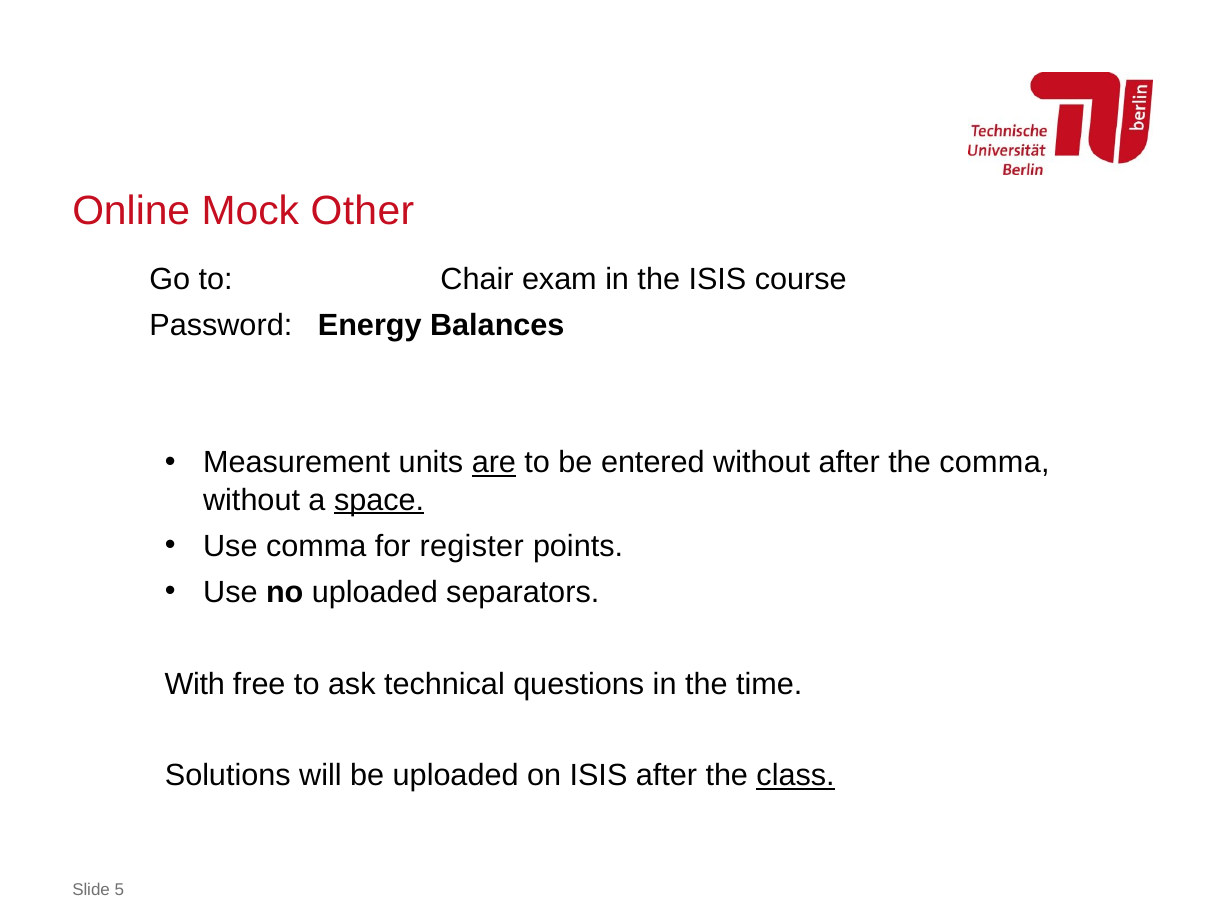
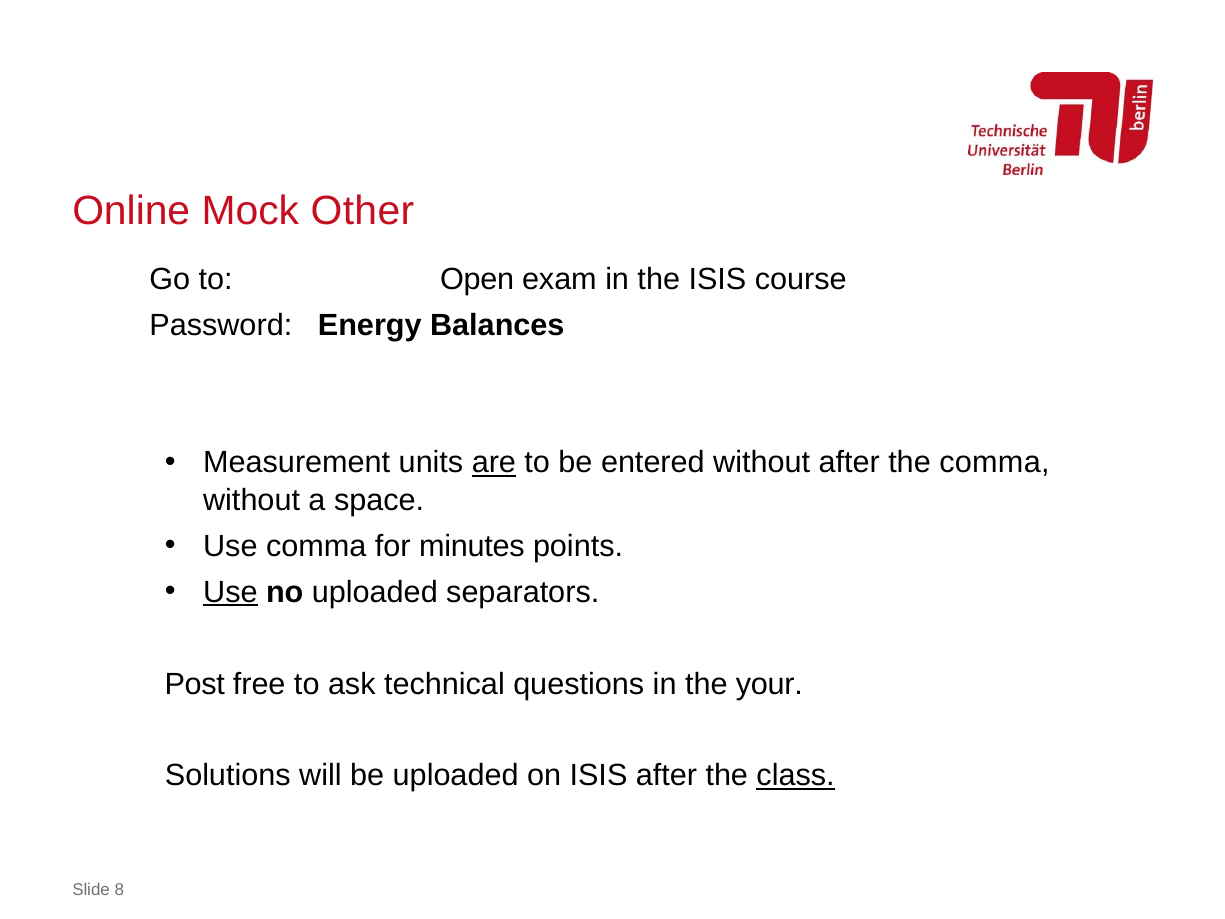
Chair: Chair -> Open
space underline: present -> none
register: register -> minutes
Use at (230, 592) underline: none -> present
With: With -> Post
time: time -> your
5: 5 -> 8
